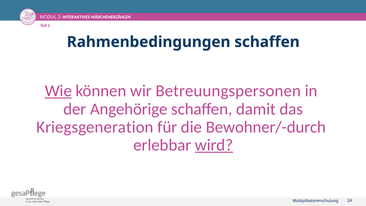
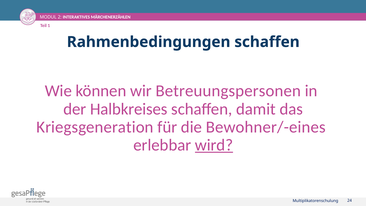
Wie underline: present -> none
Angehörige: Angehörige -> Halbkreises
Bewohner/-durch: Bewohner/-durch -> Bewohner/-eines
